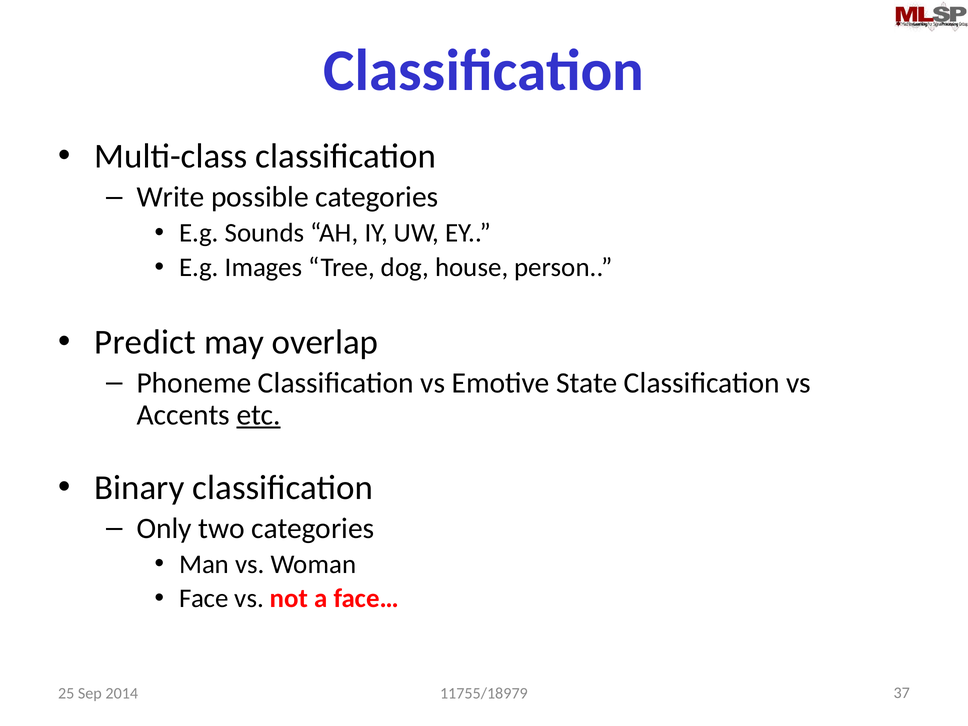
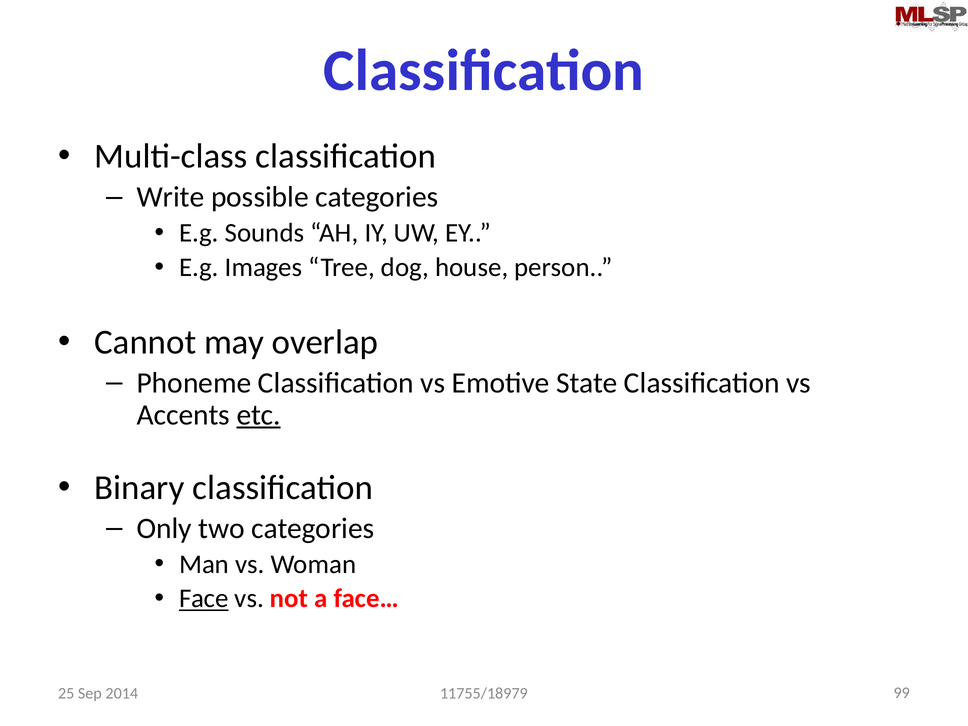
Predict: Predict -> Cannot
Face underline: none -> present
37: 37 -> 99
